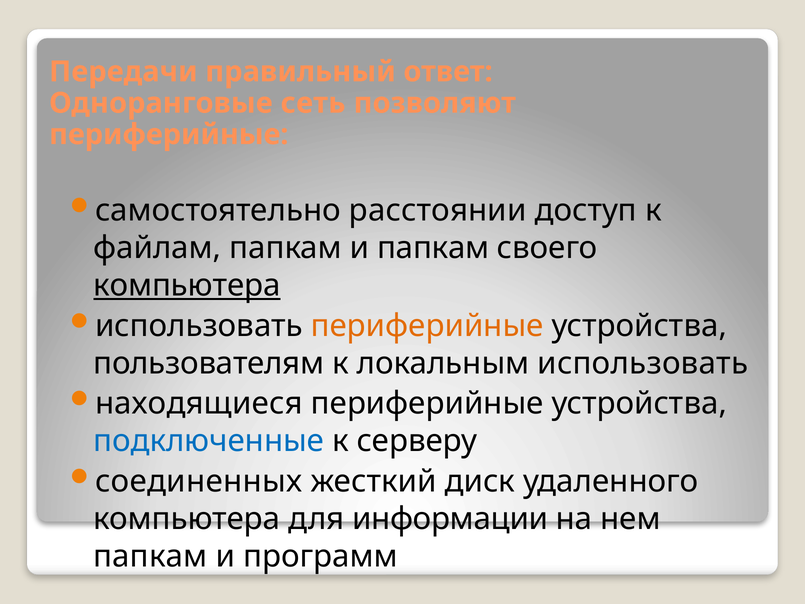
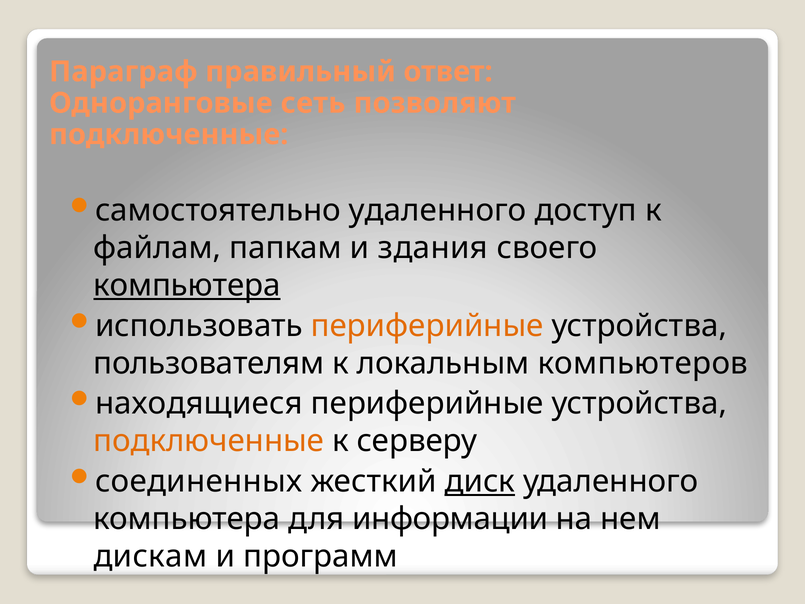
Передачи: Передачи -> Параграф
периферийные at (169, 134): периферийные -> подключенные
самостоятельно расстоянии: расстоянии -> удаленного
и папкам: папкам -> здания
локальным использовать: использовать -> компьютеров
подключенные at (209, 441) colour: blue -> orange
диск underline: none -> present
папкам at (150, 556): папкам -> дискам
